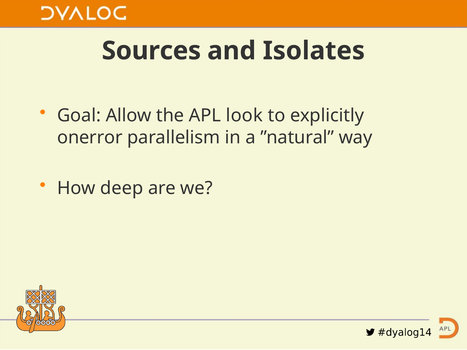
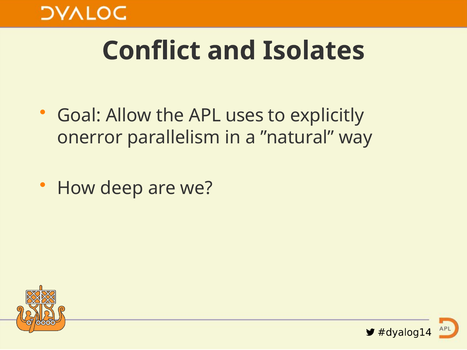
Sources: Sources -> Conflict
look: look -> uses
